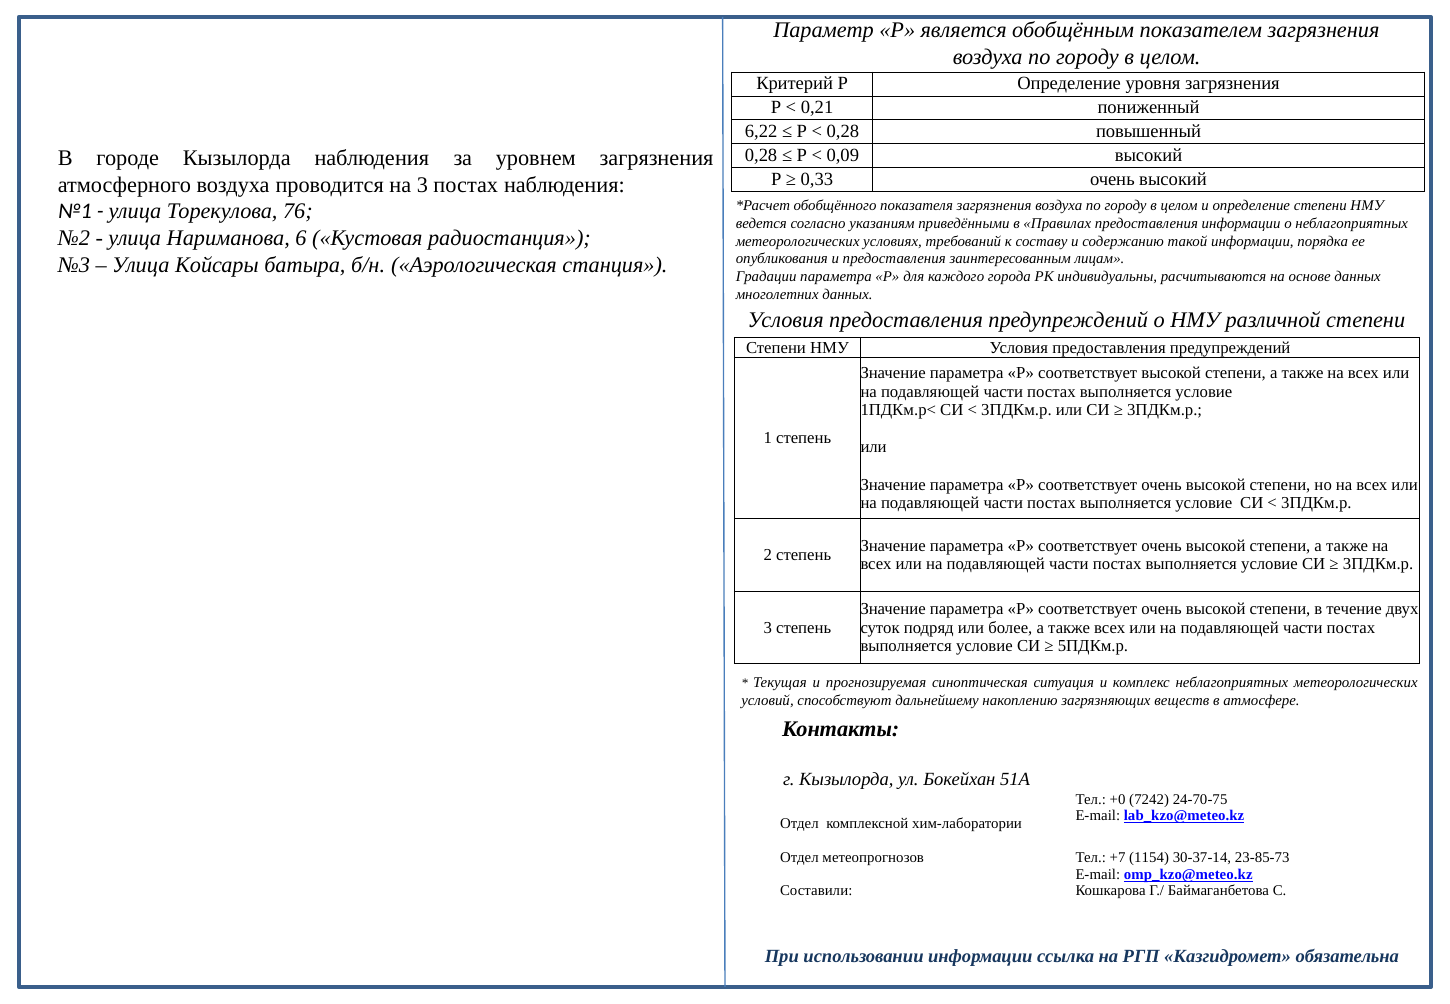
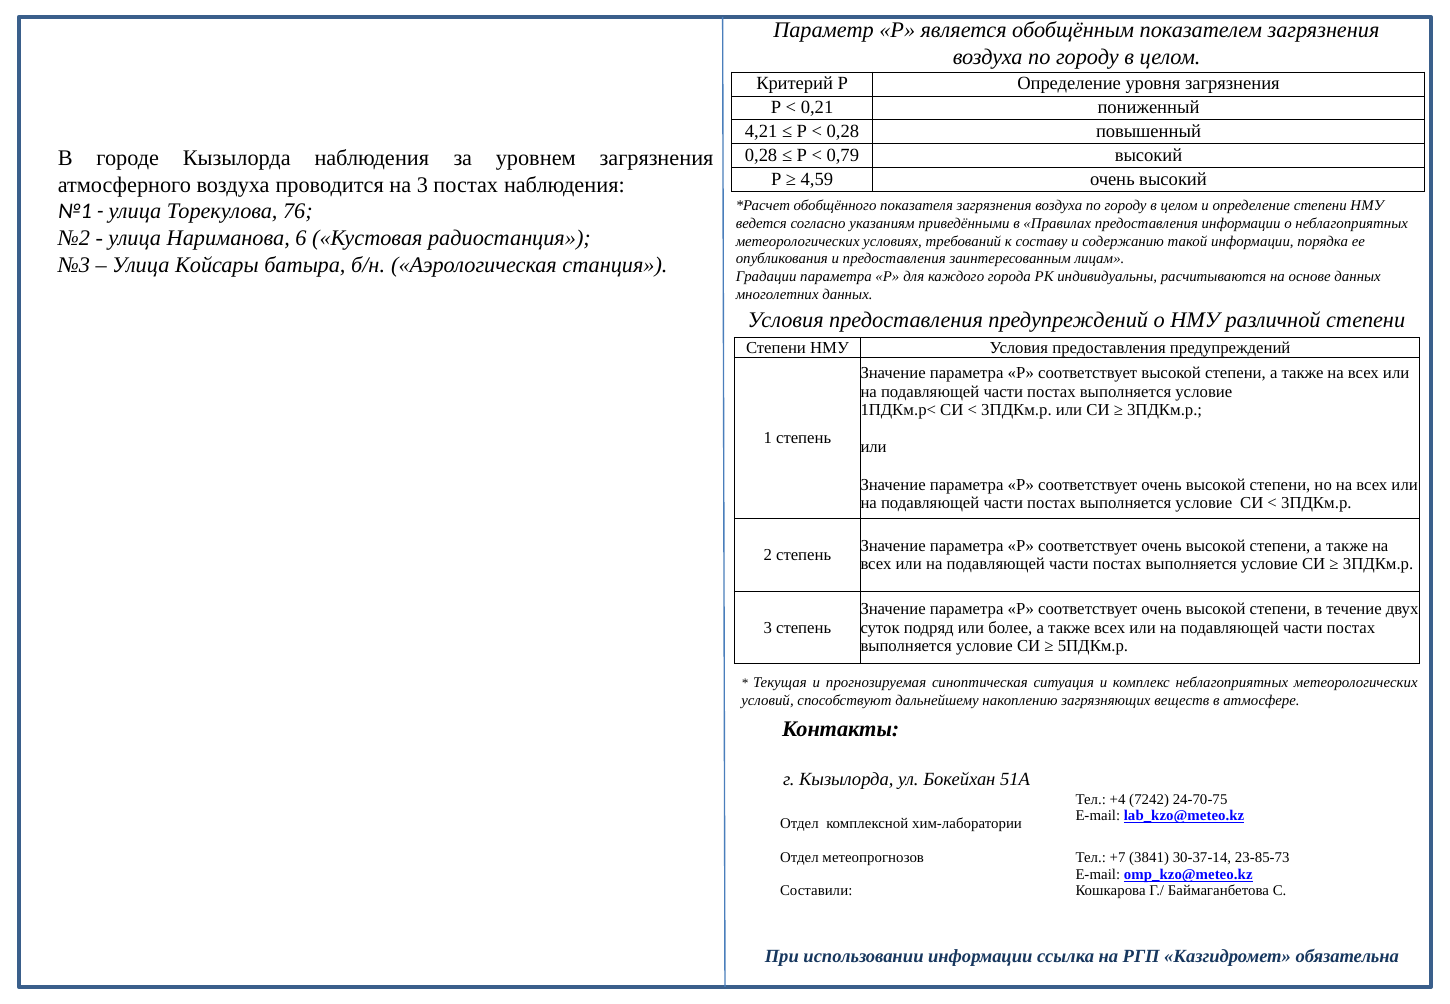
6,22: 6,22 -> 4,21
0,09: 0,09 -> 0,79
0,33: 0,33 -> 4,59
+0: +0 -> +4
1154: 1154 -> 3841
